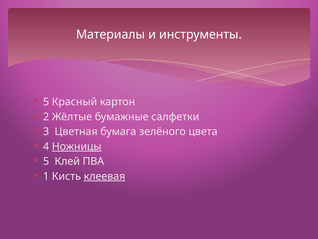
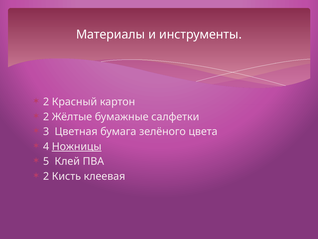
5 at (46, 102): 5 -> 2
1 at (46, 176): 1 -> 2
клеевая underline: present -> none
